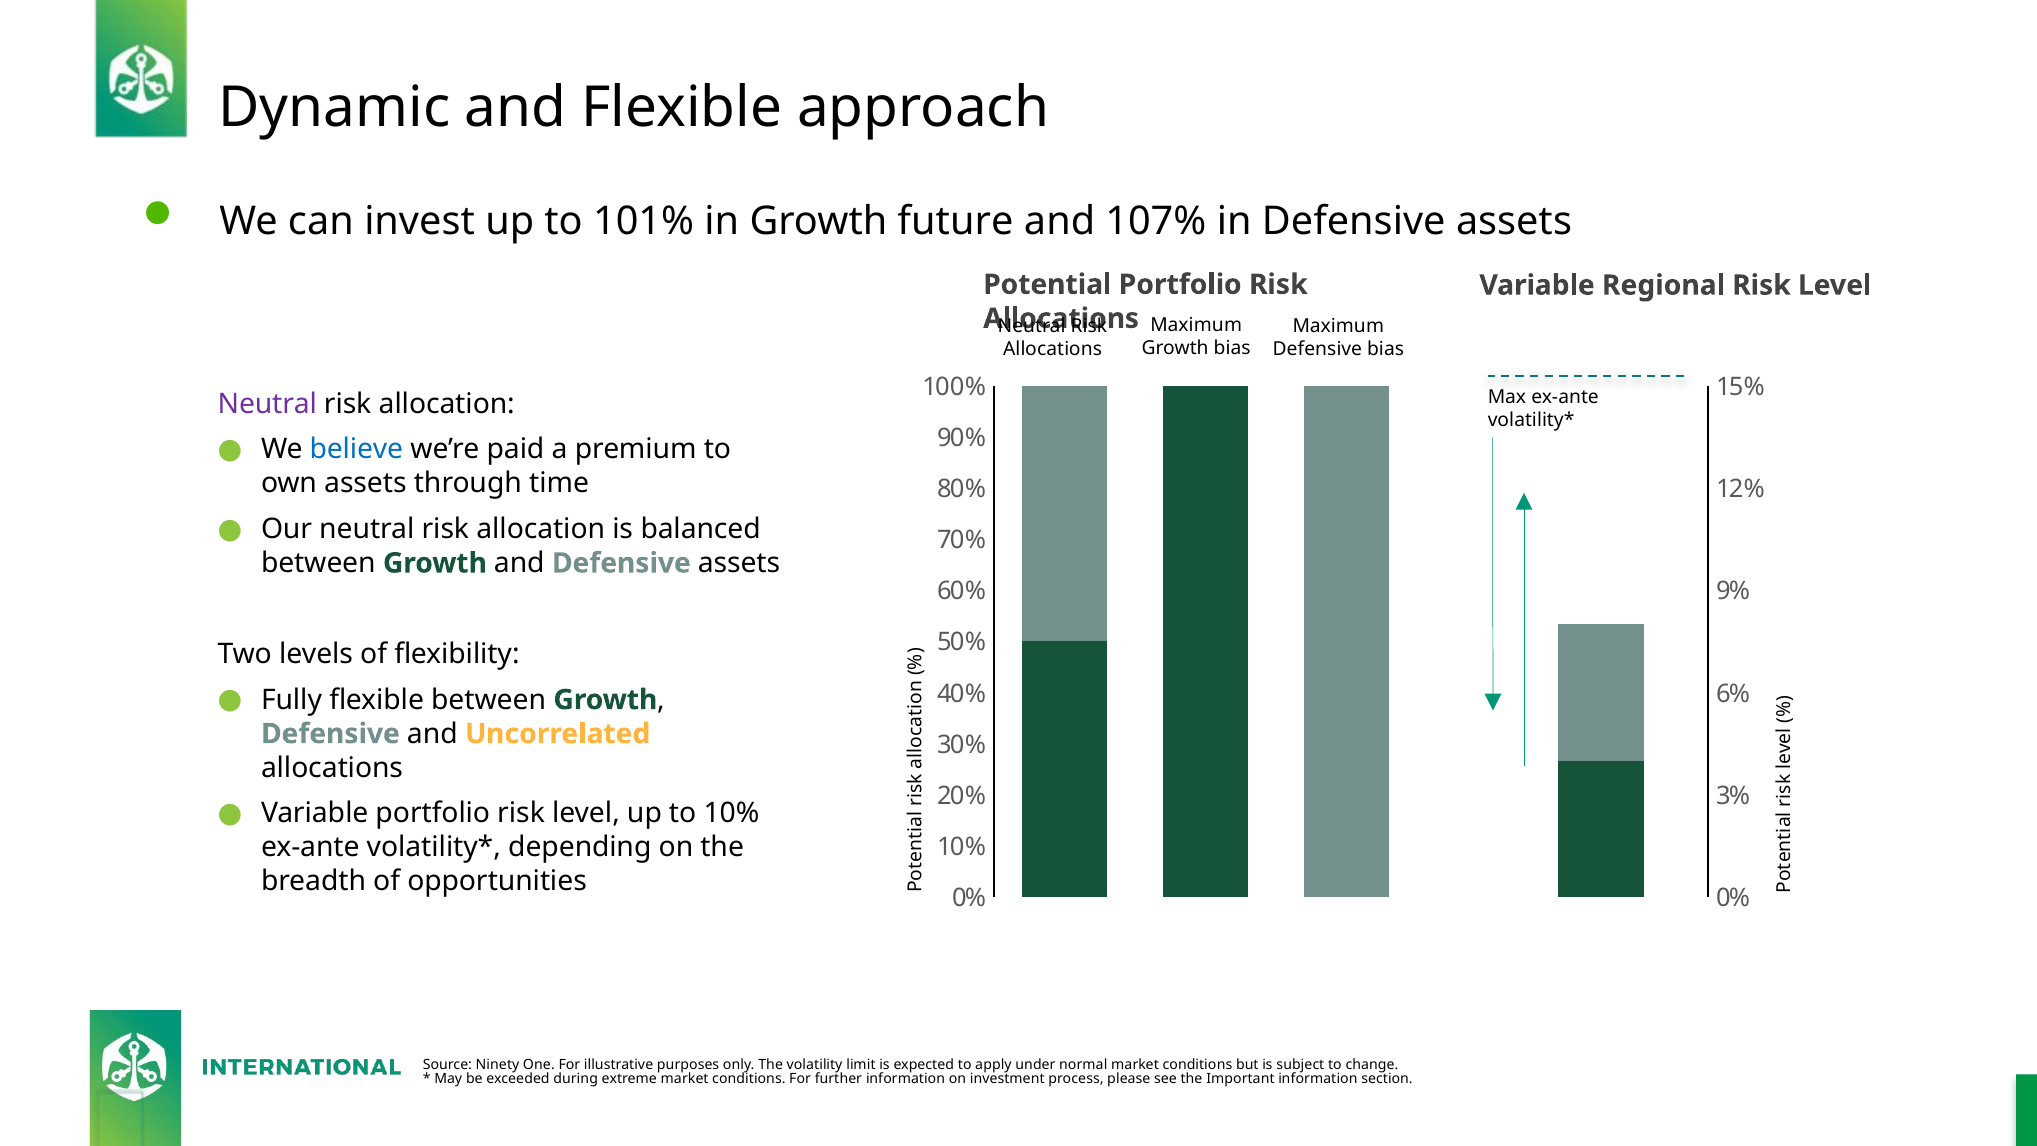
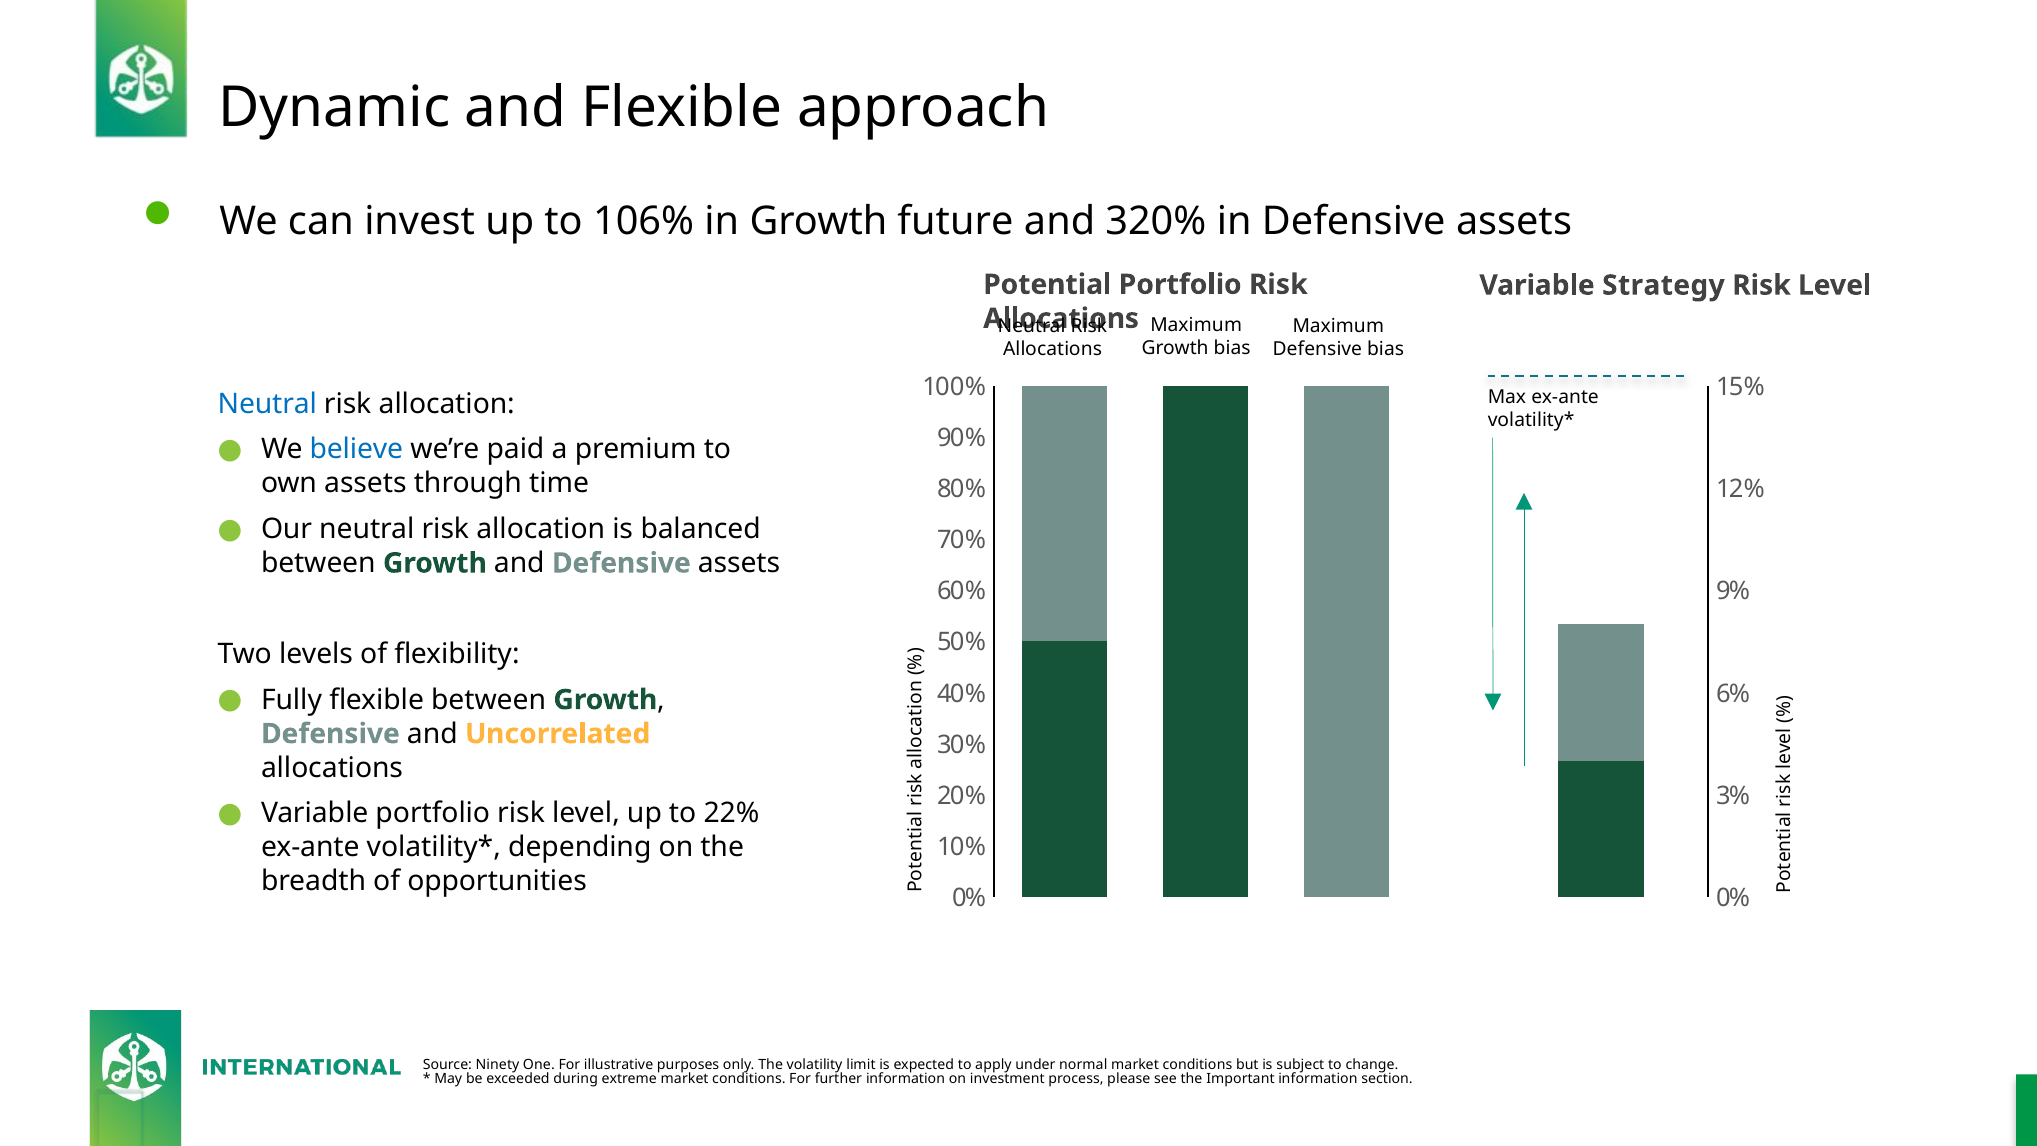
101%: 101% -> 106%
107%: 107% -> 320%
Regional: Regional -> Strategy
Neutral at (267, 404) colour: purple -> blue
to 10%: 10% -> 22%
